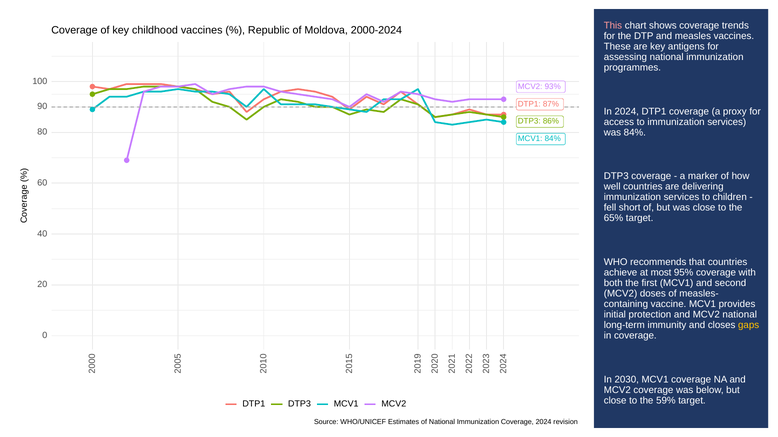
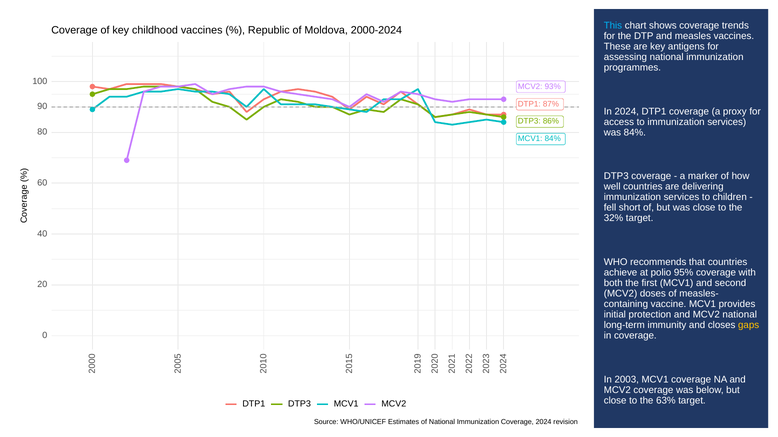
This colour: pink -> light blue
65%: 65% -> 32%
most: most -> polio
2030: 2030 -> 2003
59%: 59% -> 63%
